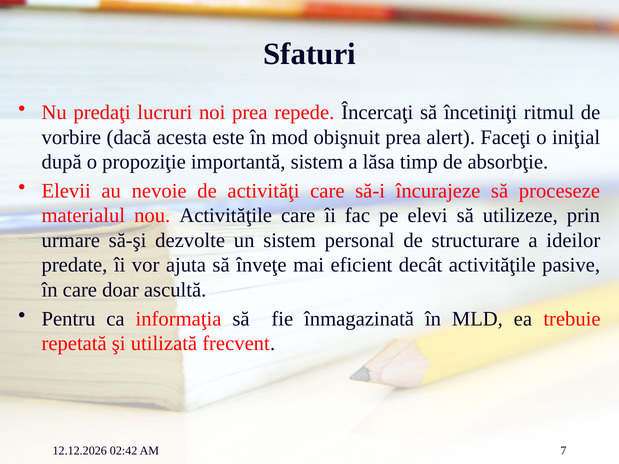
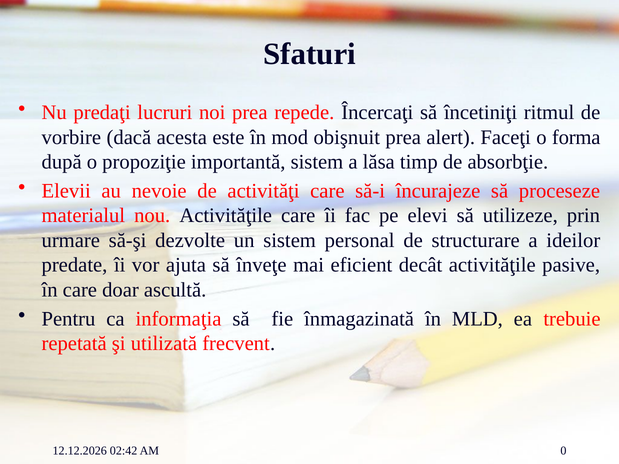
iniţial: iniţial -> forma
7: 7 -> 0
